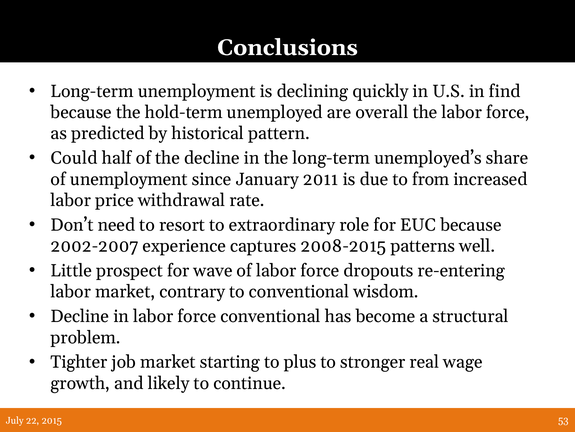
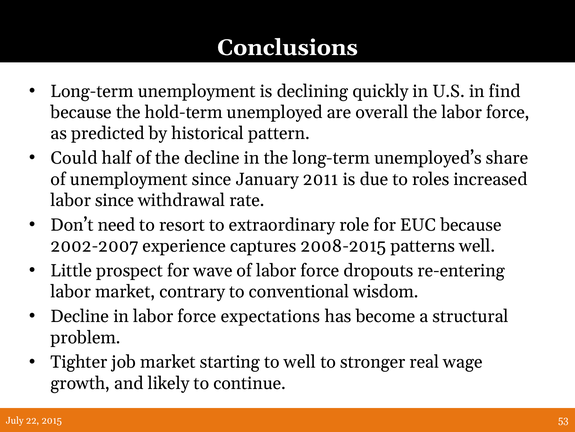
from: from -> roles
labor price: price -> since
force conventional: conventional -> expectations
to plus: plus -> well
